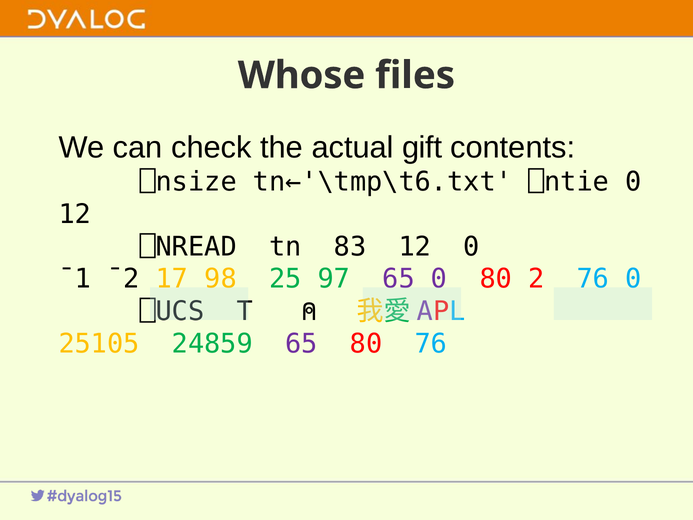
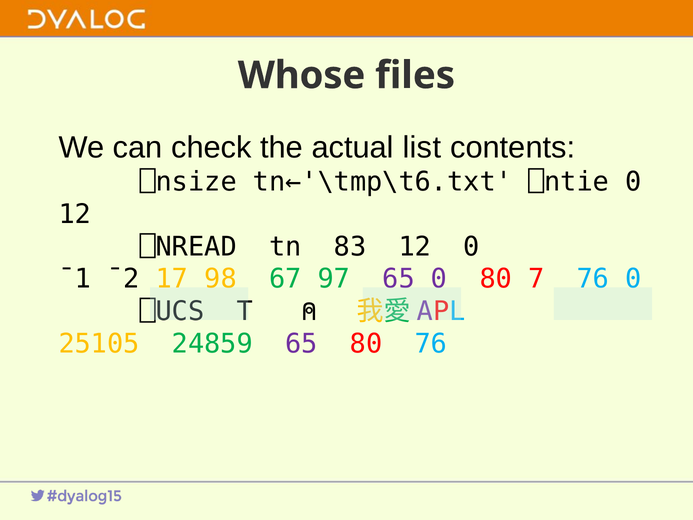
gift: gift -> list
25: 25 -> 67
2: 2 -> 7
